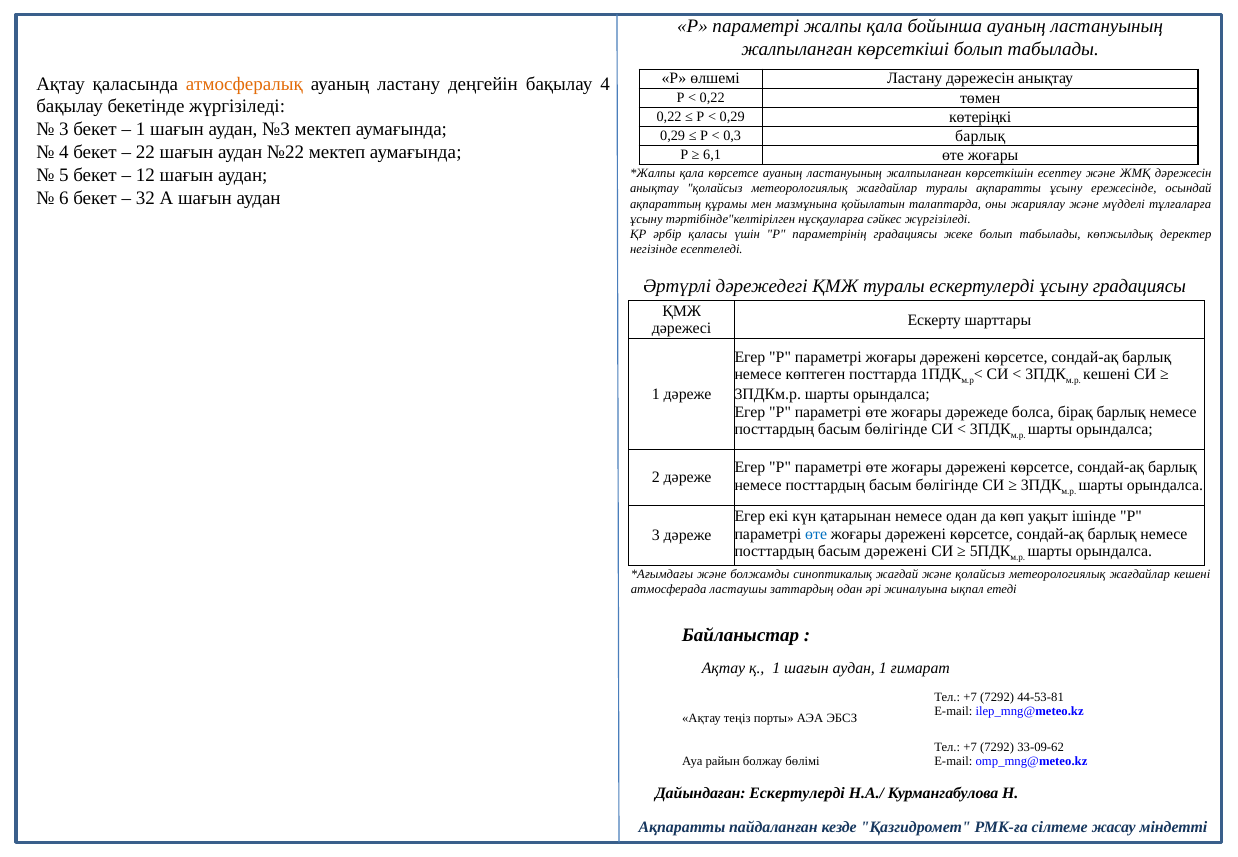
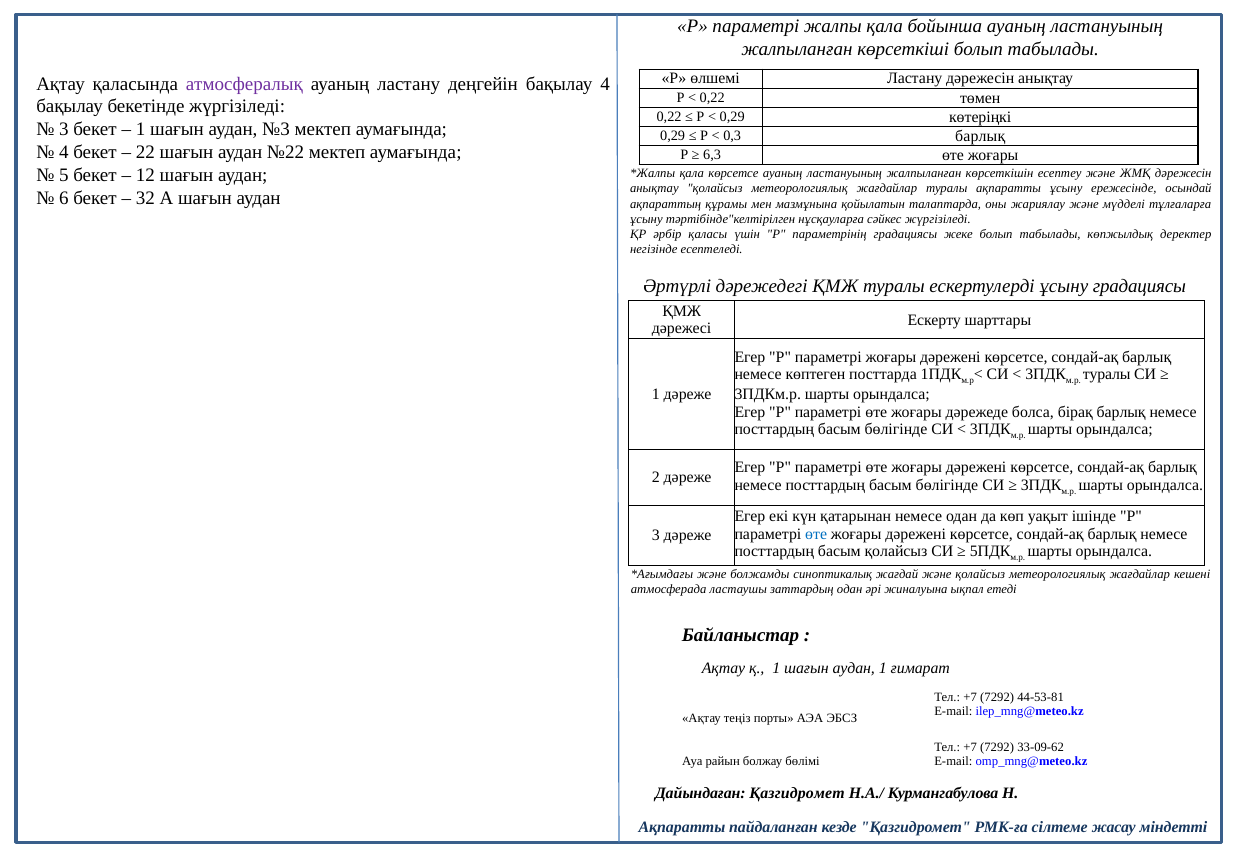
атмосфералық colour: orange -> purple
6,1: 6,1 -> 6,3
кешені at (1107, 374): кешені -> туралы
басым дәрежені: дәрежені -> қолайсыз
Дайындаған Ескертулерді: Ескертулерді -> Қазгидромет
